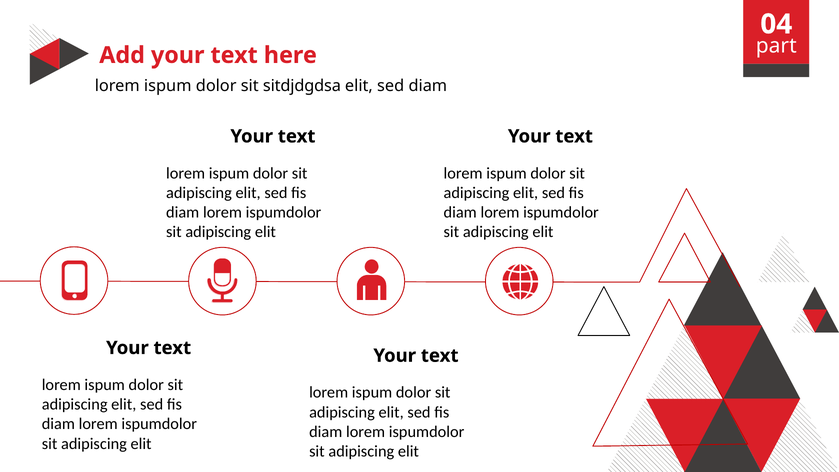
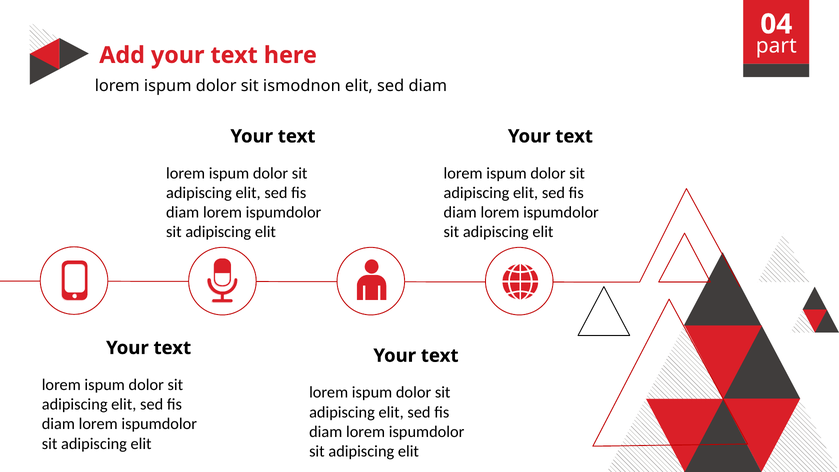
sitdjdgdsa: sitdjdgdsa -> ismodnon
